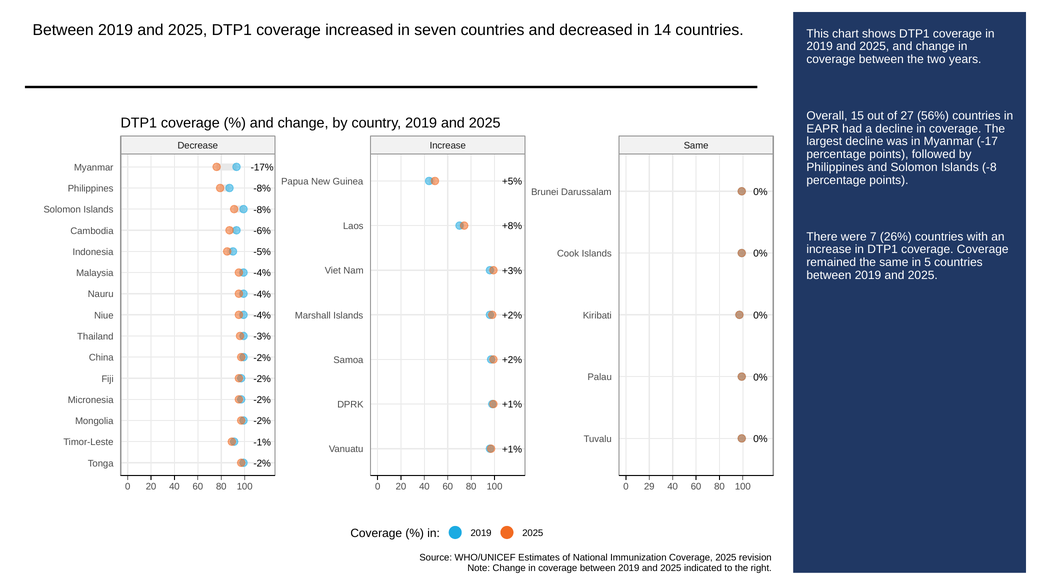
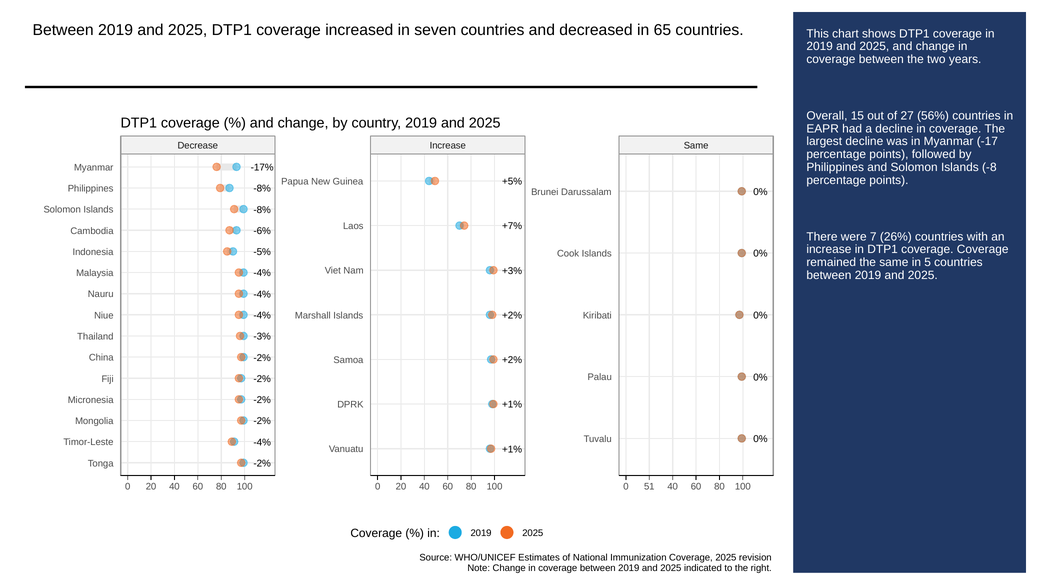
14: 14 -> 65
+8%: +8% -> +7%
-1% at (262, 442): -1% -> -4%
29: 29 -> 51
